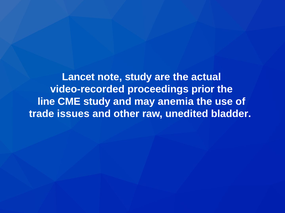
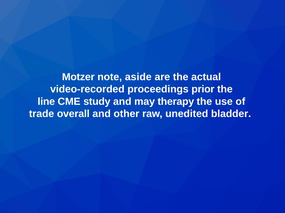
Lancet: Lancet -> Motzer
note study: study -> aside
anemia: anemia -> therapy
issues: issues -> overall
